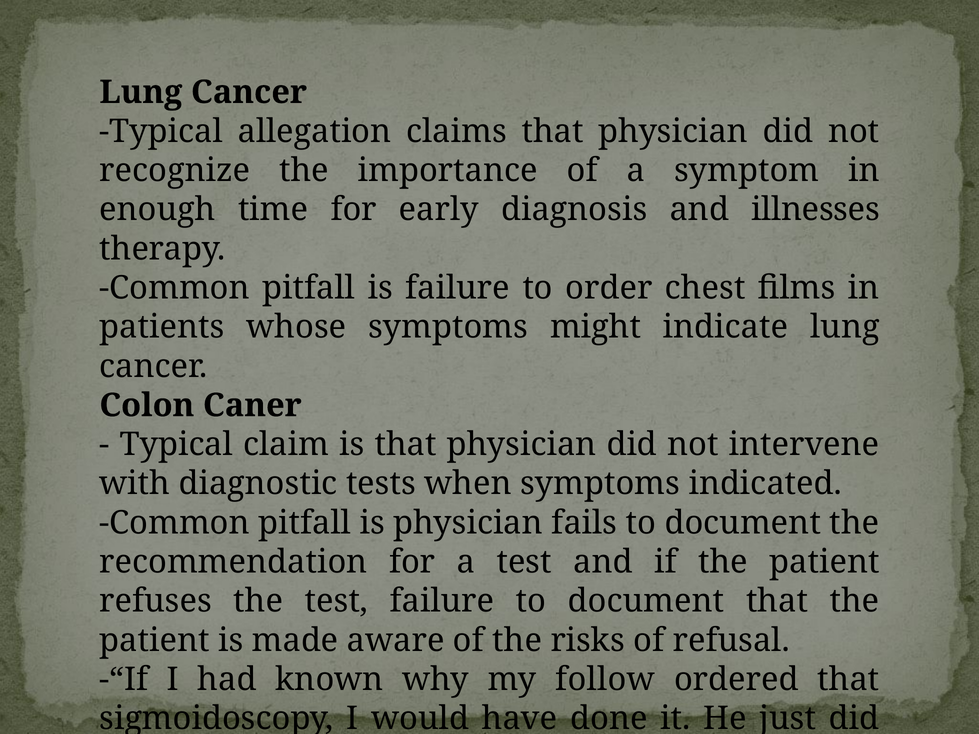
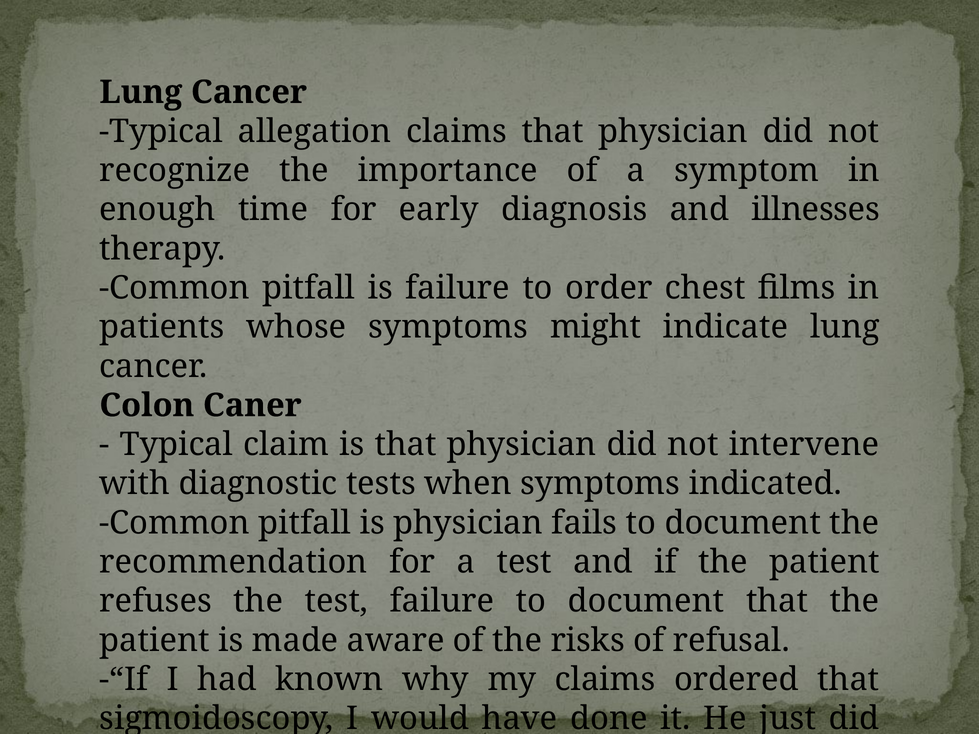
my follow: follow -> claims
